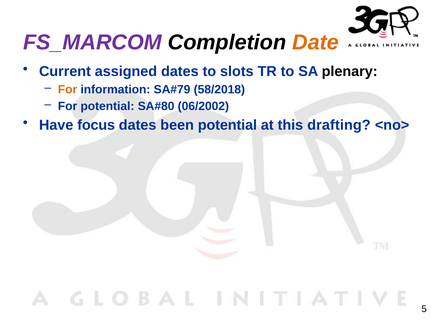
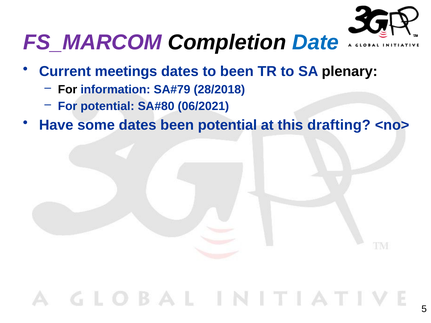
Date colour: orange -> blue
assigned: assigned -> meetings
to slots: slots -> been
For at (68, 90) colour: orange -> black
58/2018: 58/2018 -> 28/2018
06/2002: 06/2002 -> 06/2021
focus: focus -> some
